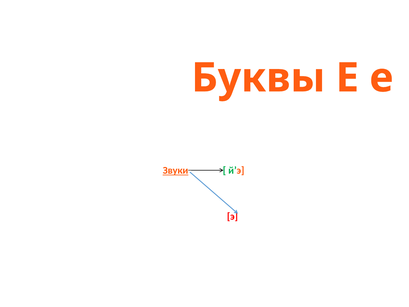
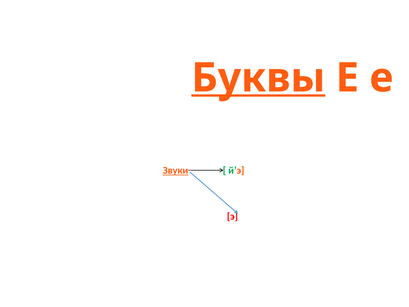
Буквы underline: none -> present
